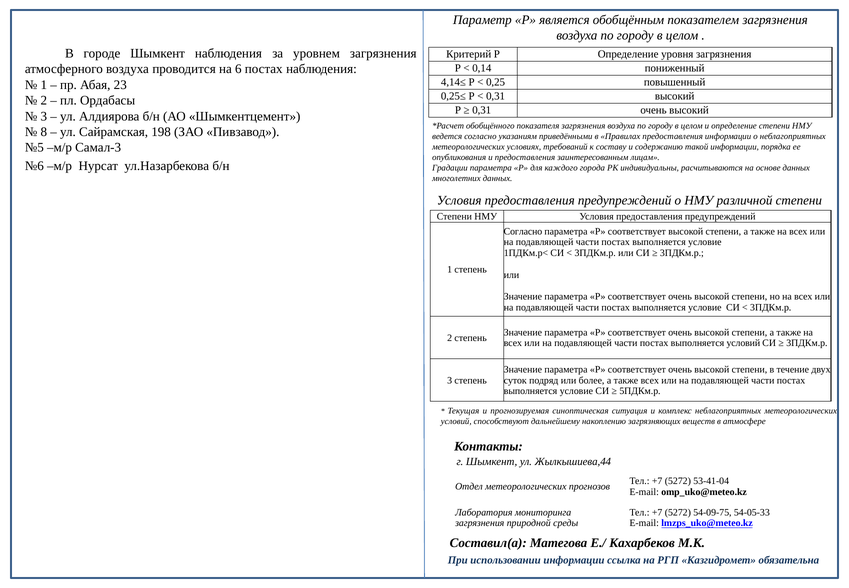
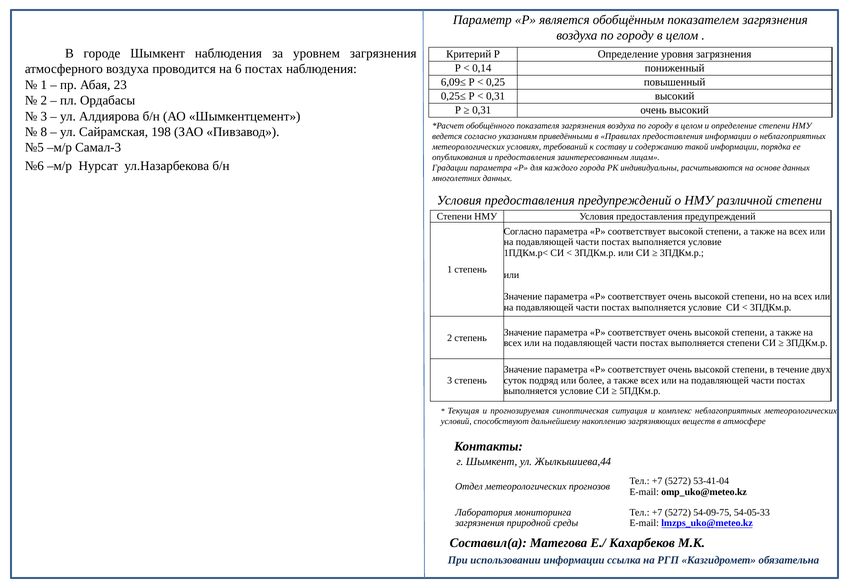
4,14≤: 4,14≤ -> 6,09≤
выполняется условий: условий -> степени
